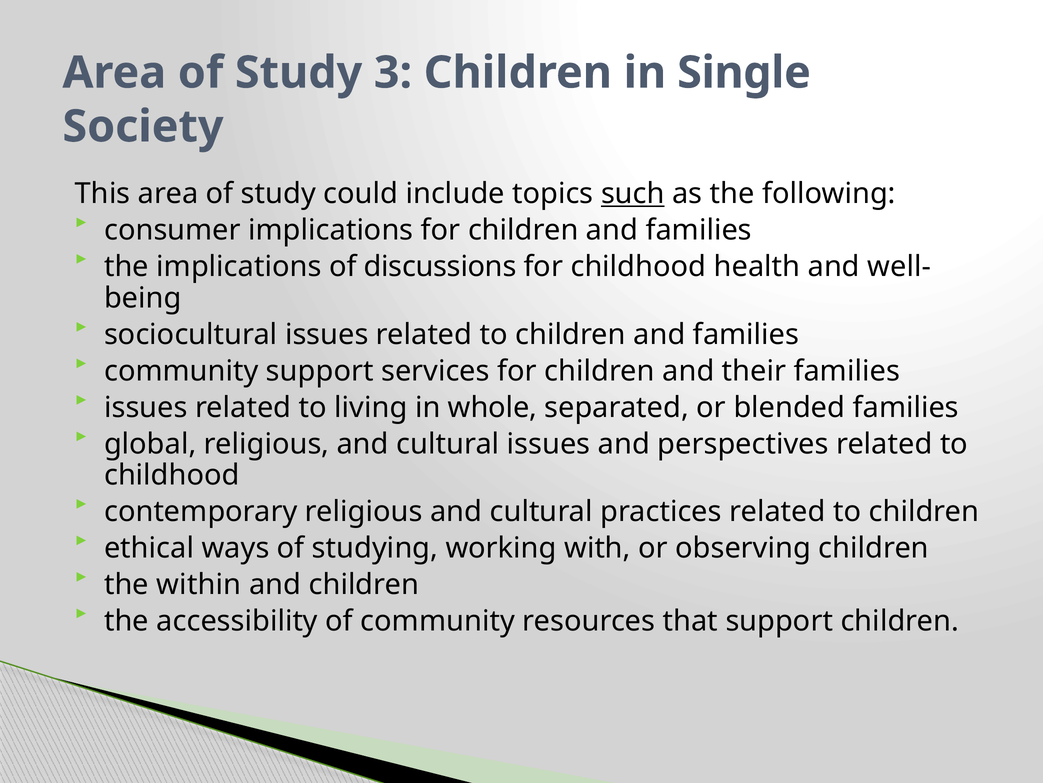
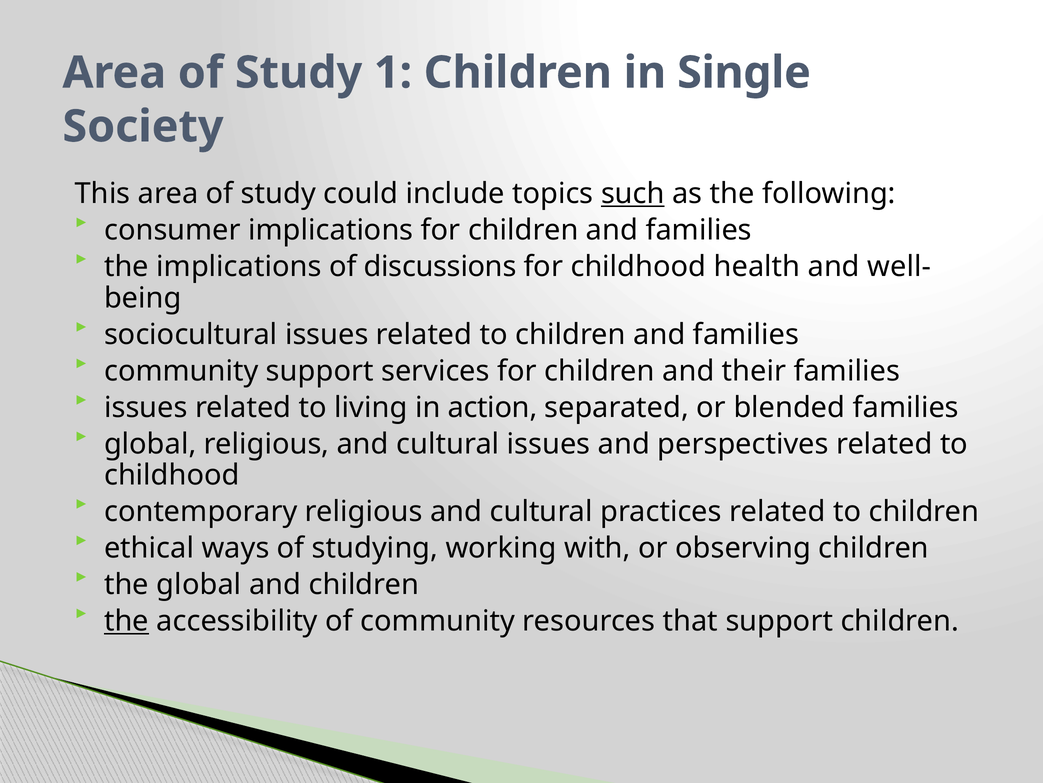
3: 3 -> 1
whole: whole -> action
the within: within -> global
the at (126, 621) underline: none -> present
